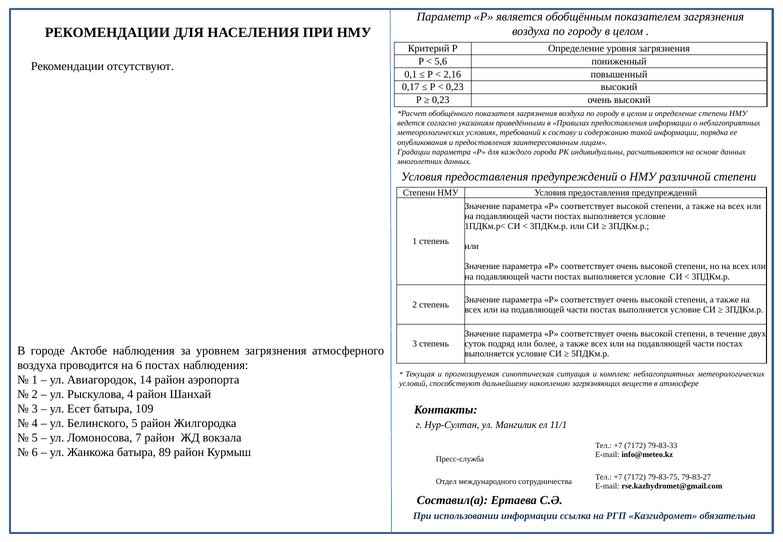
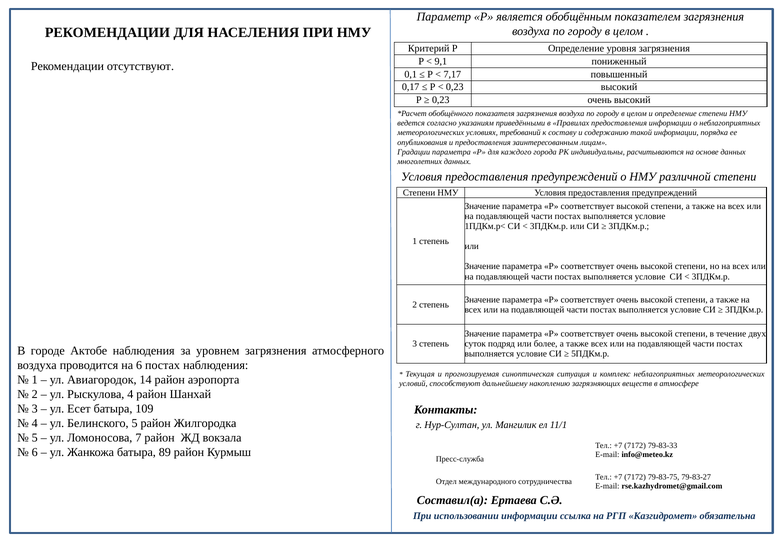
5,6: 5,6 -> 9,1
2,16: 2,16 -> 7,17
